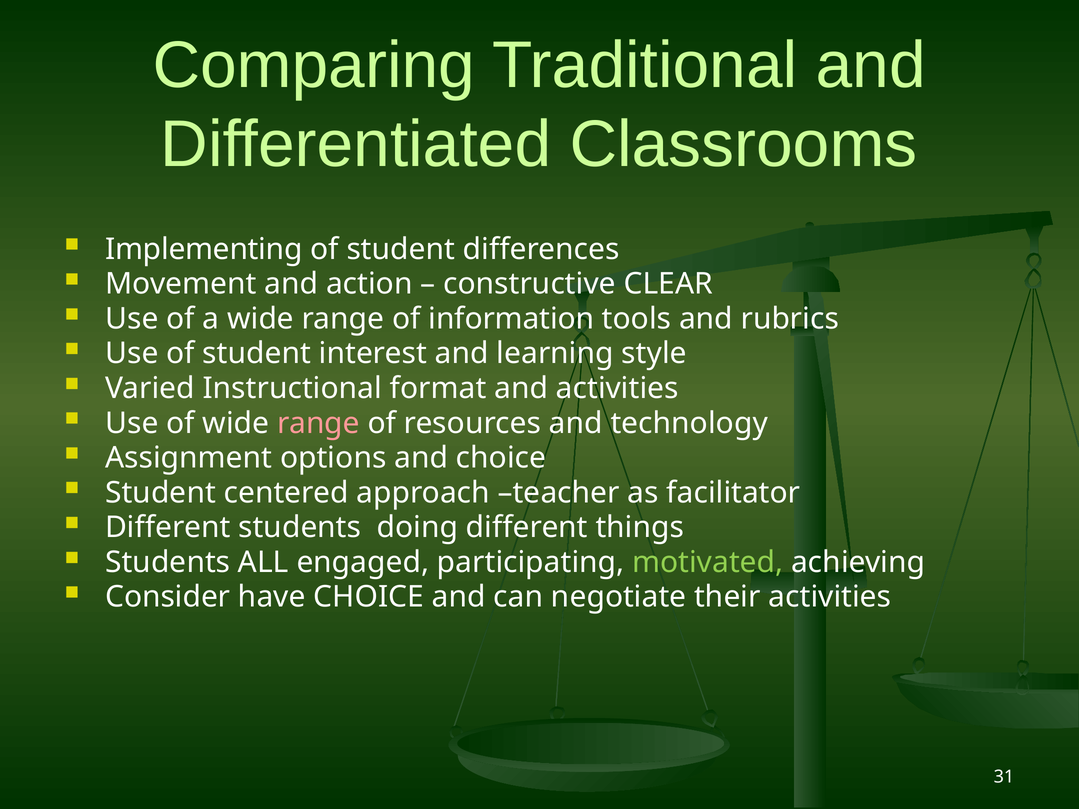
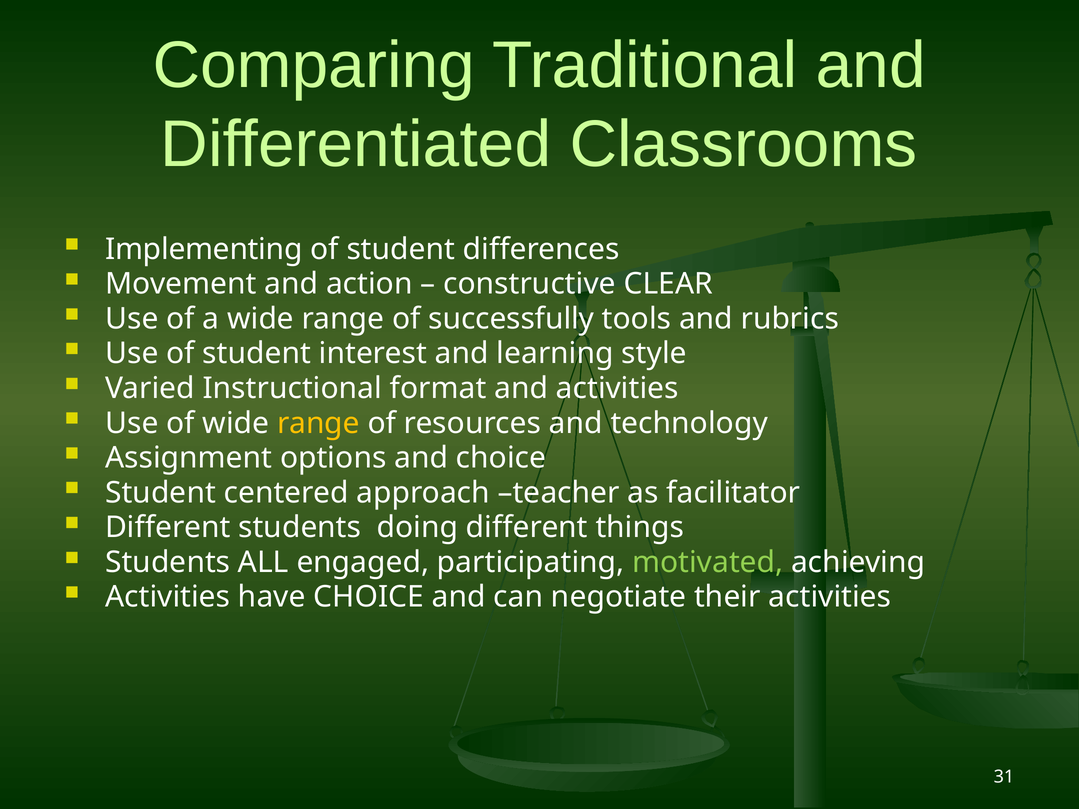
information: information -> successfully
range at (318, 423) colour: pink -> yellow
Consider at (168, 597): Consider -> Activities
